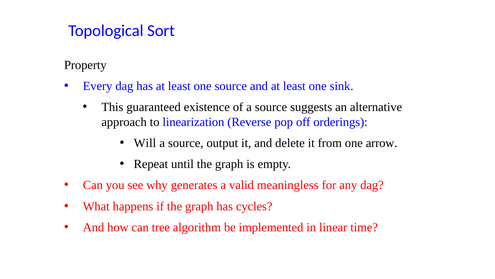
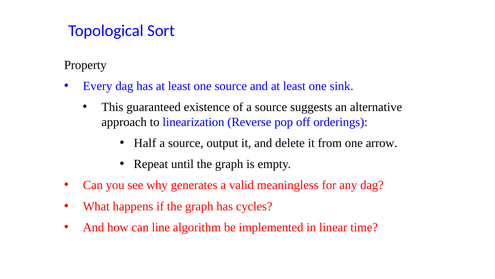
Will: Will -> Half
tree: tree -> line
